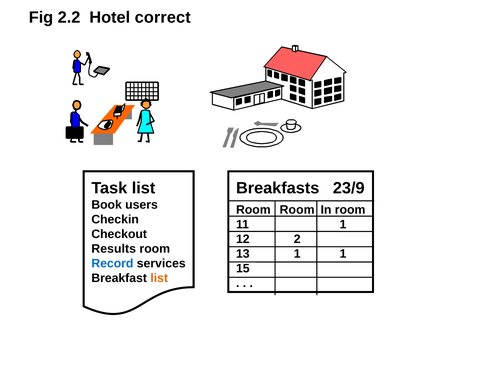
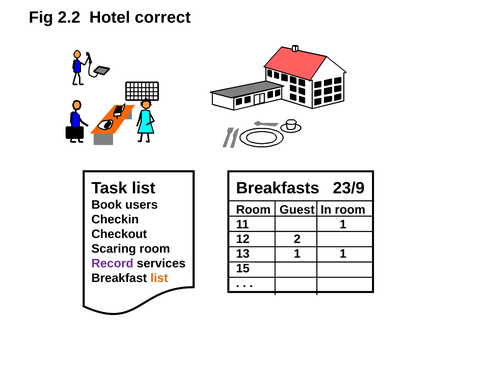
Room Room: Room -> Guest
Results: Results -> Scaring
Record colour: blue -> purple
